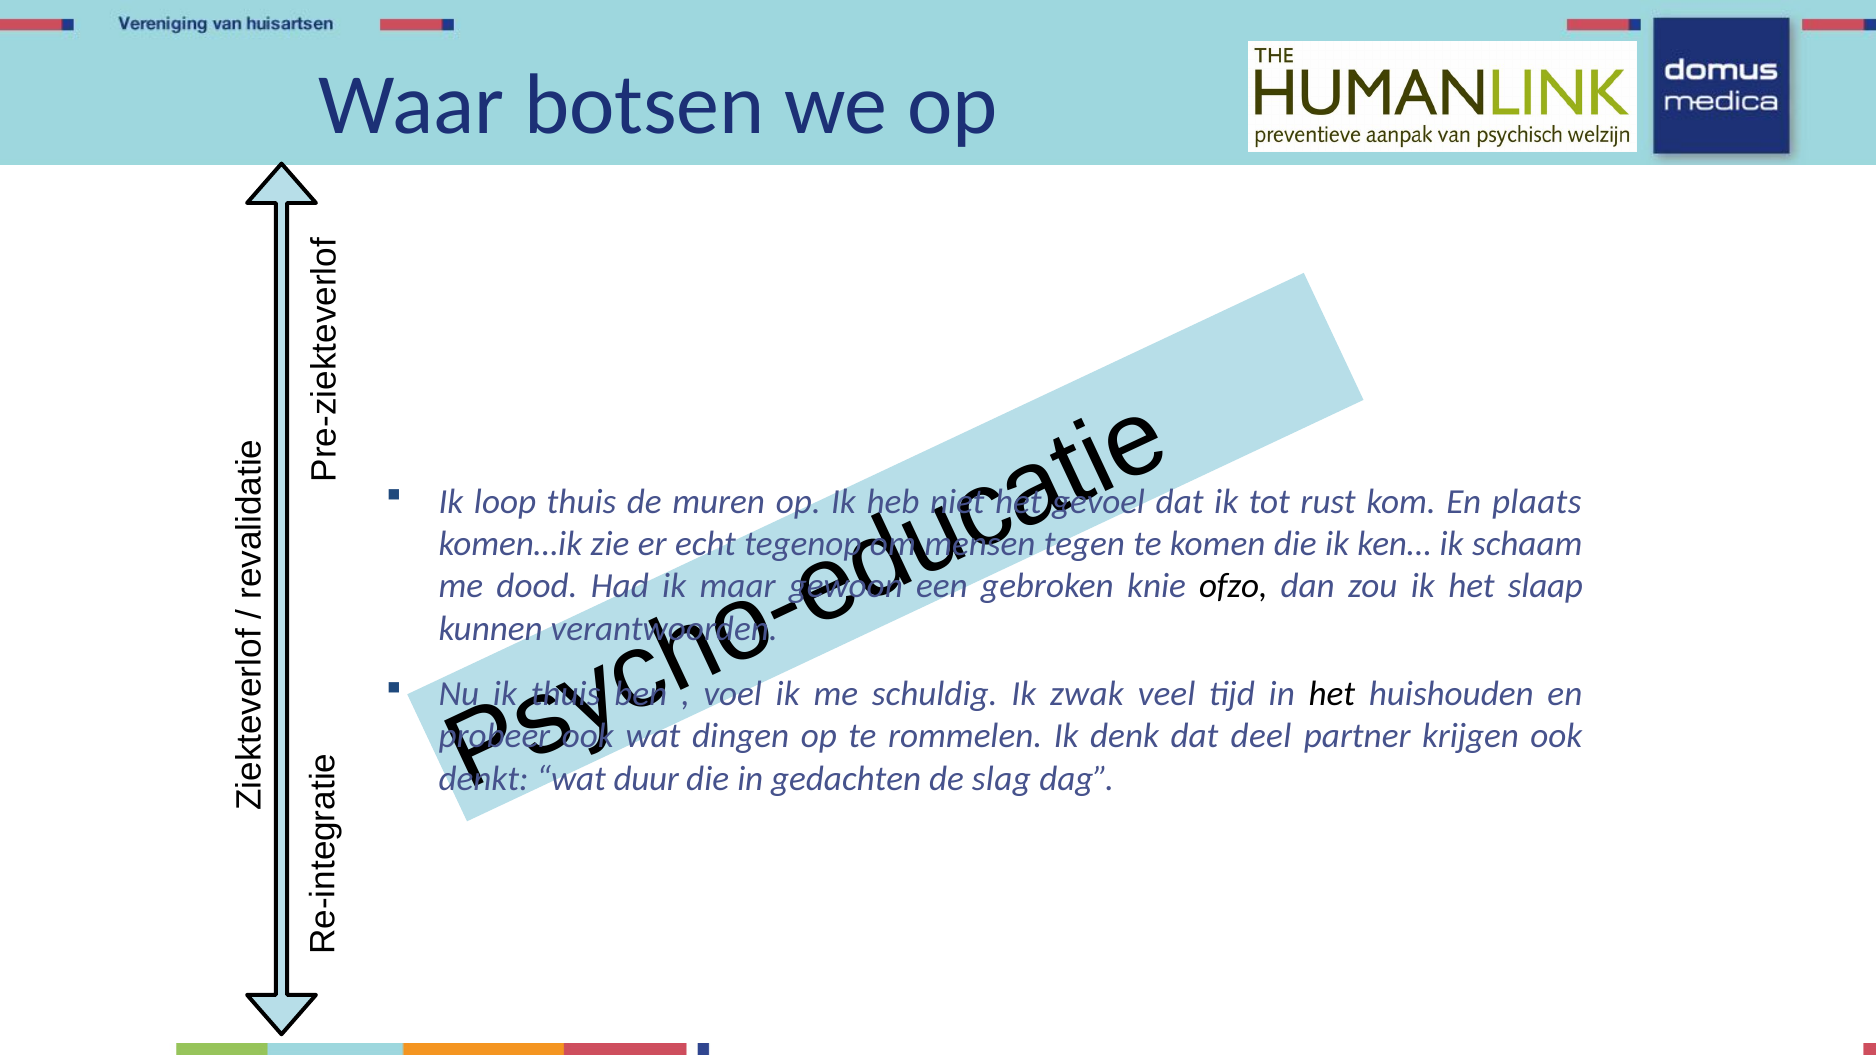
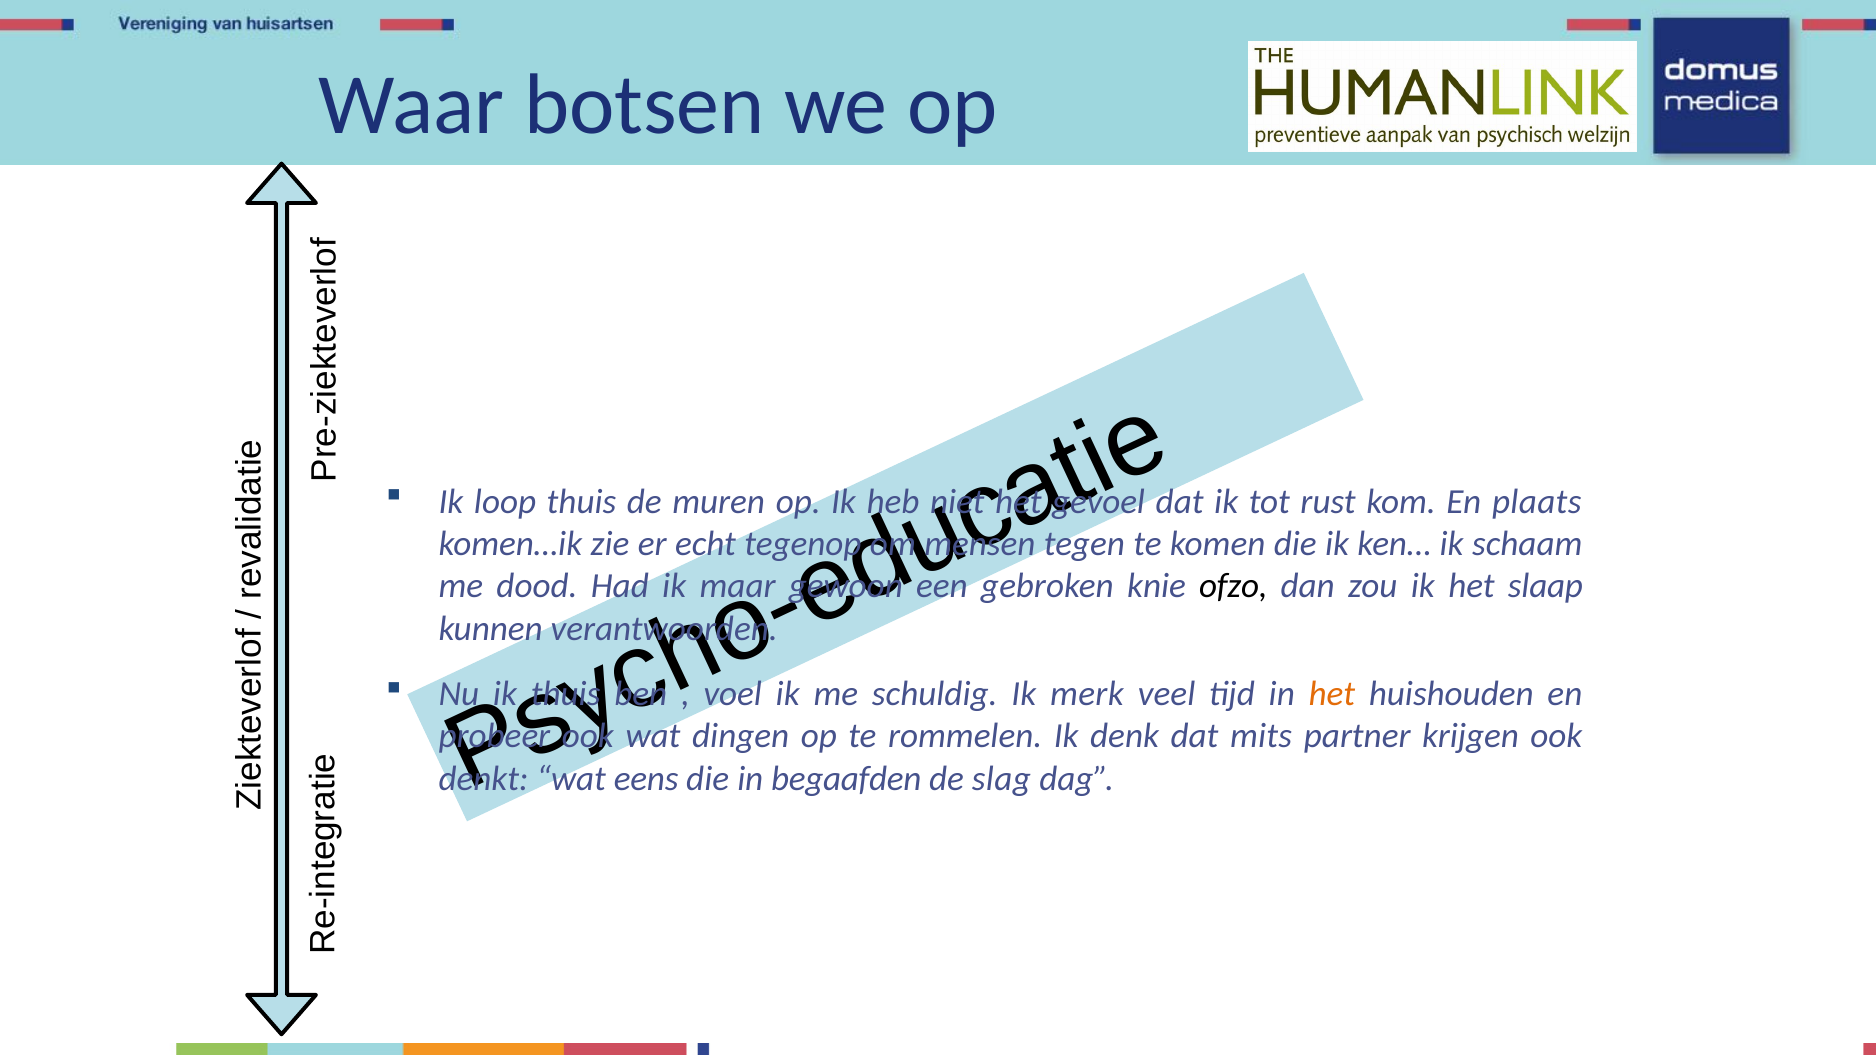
zwak: zwak -> merk
het at (1332, 694) colour: black -> orange
deel: deel -> mits
duur: duur -> eens
gedachten: gedachten -> begaafden
